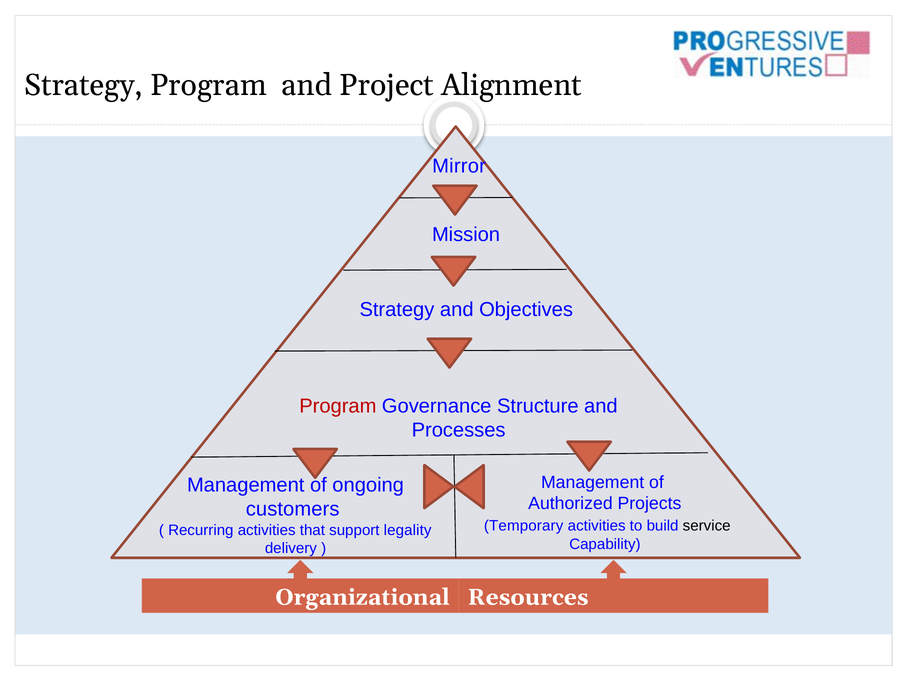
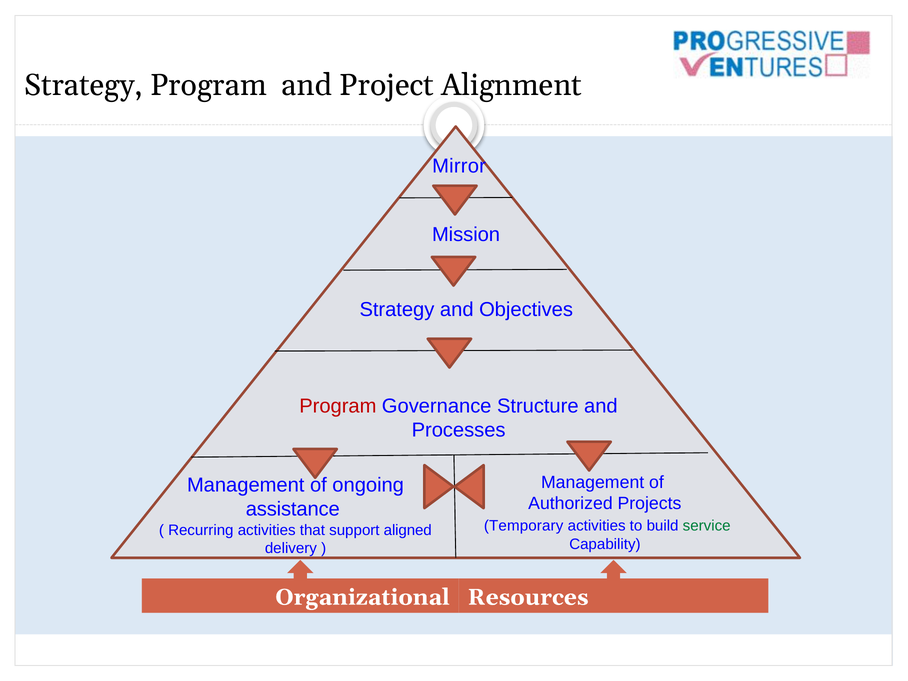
customers: customers -> assistance
service colour: black -> green
legality: legality -> aligned
